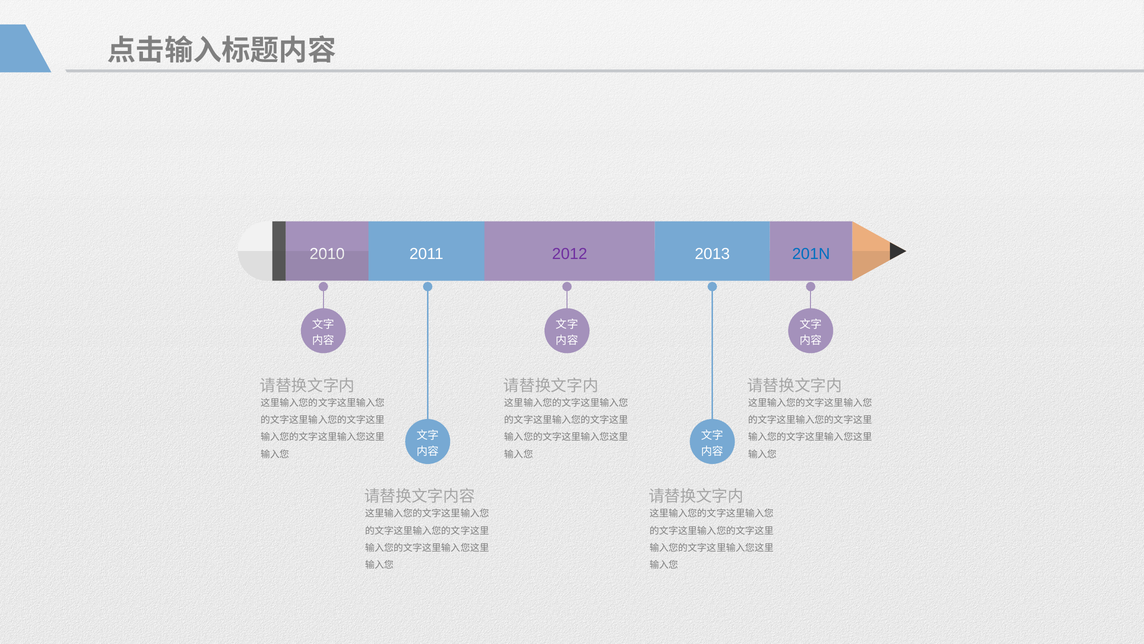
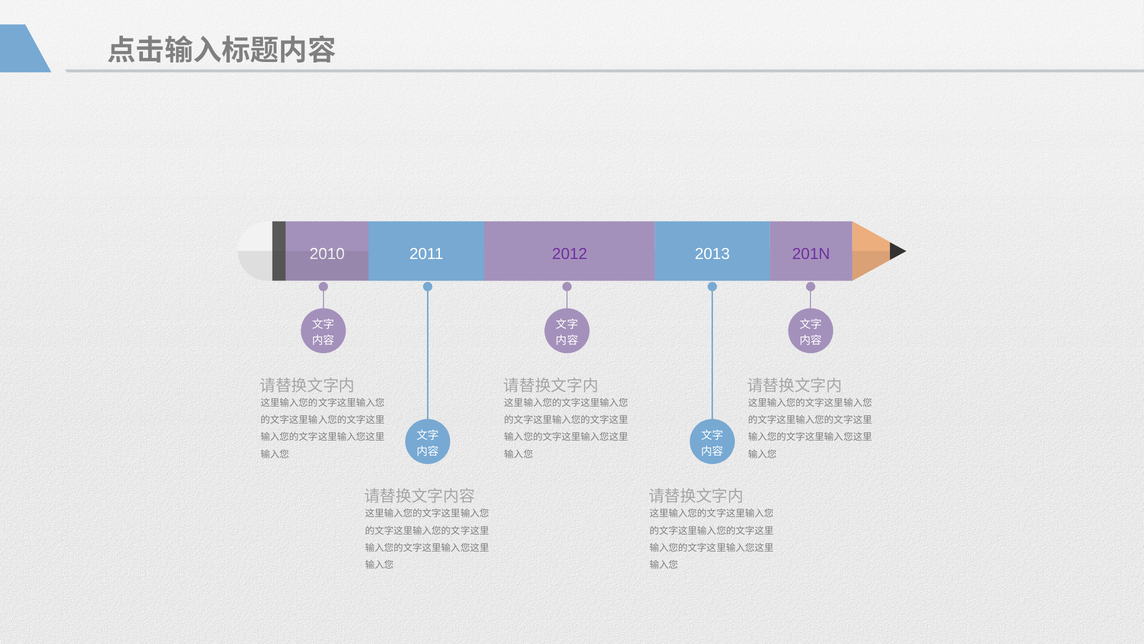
201N colour: blue -> purple
